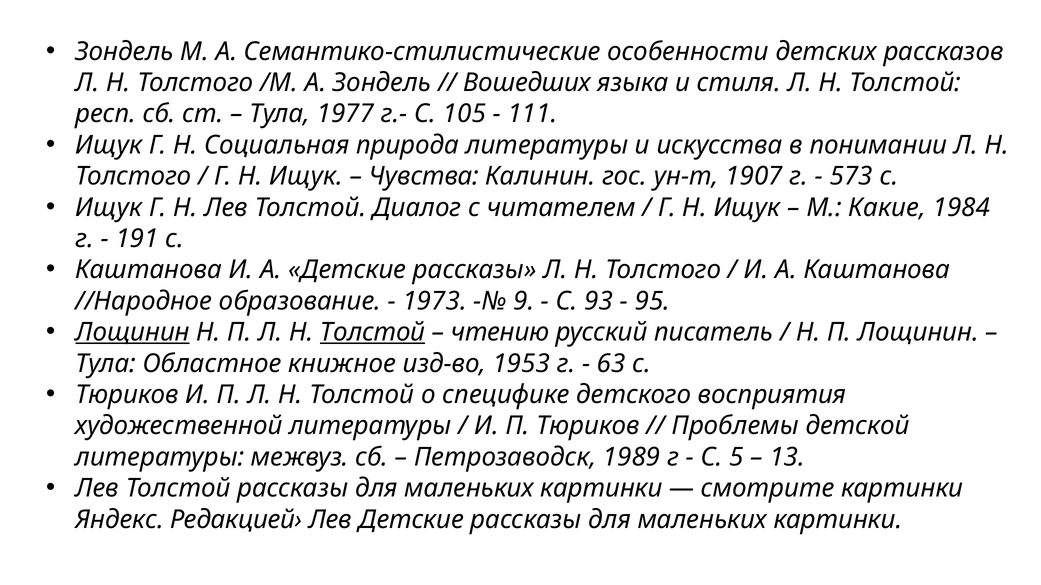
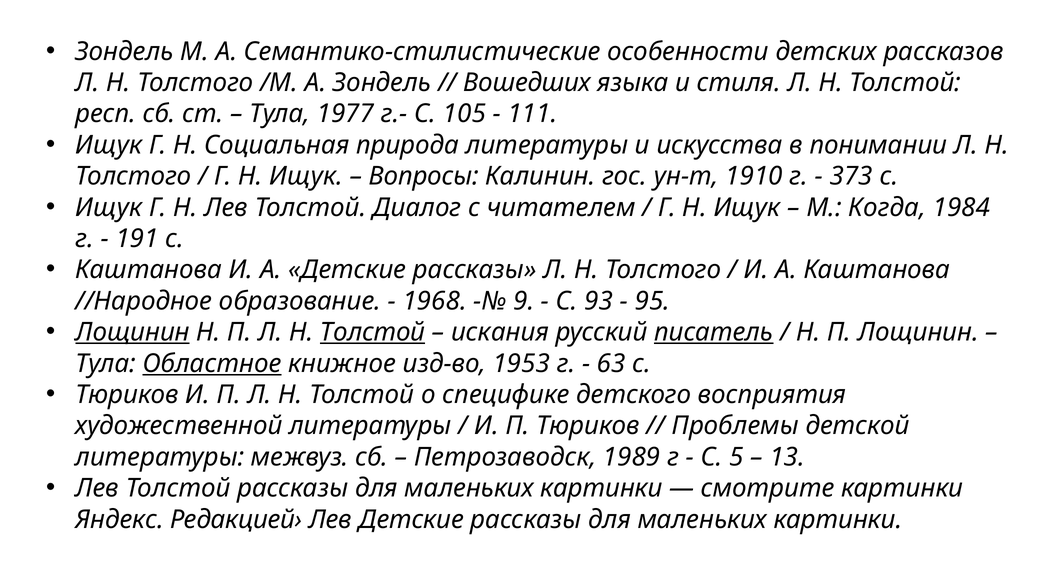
Чувства: Чувства -> Вопросы
1907: 1907 -> 1910
573: 573 -> 373
Какие: Какие -> Когда
1973: 1973 -> 1968
чтению: чтению -> искания
писатель underline: none -> present
Областное underline: none -> present
